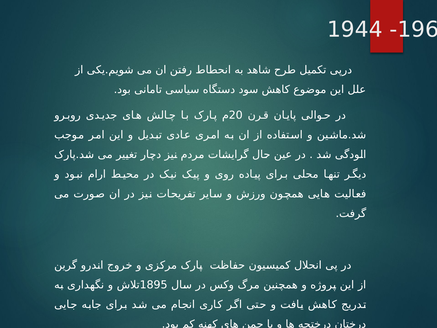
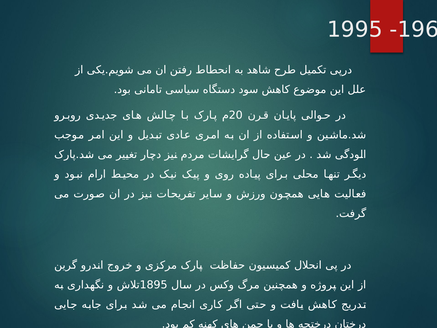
1944: 1944 -> 1995
